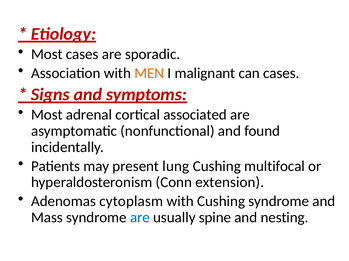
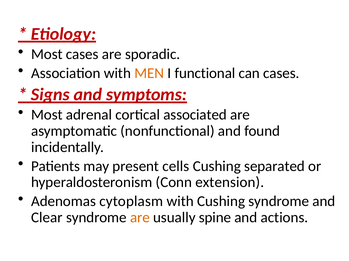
malignant: malignant -> functional
lung: lung -> cells
multifocal: multifocal -> separated
Mass: Mass -> Clear
are at (140, 218) colour: blue -> orange
nesting: nesting -> actions
